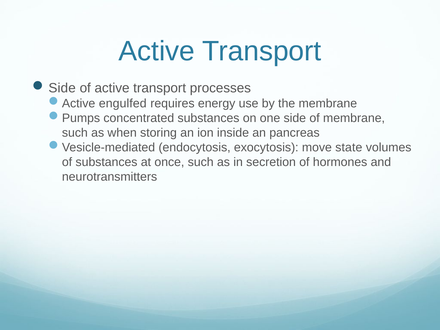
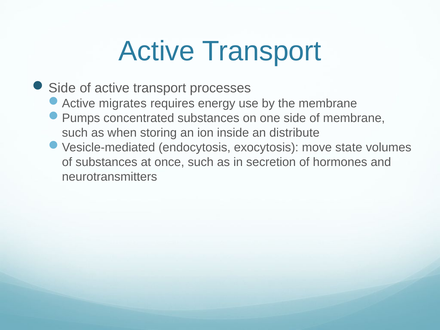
engulfed: engulfed -> migrates
pancreas: pancreas -> distribute
